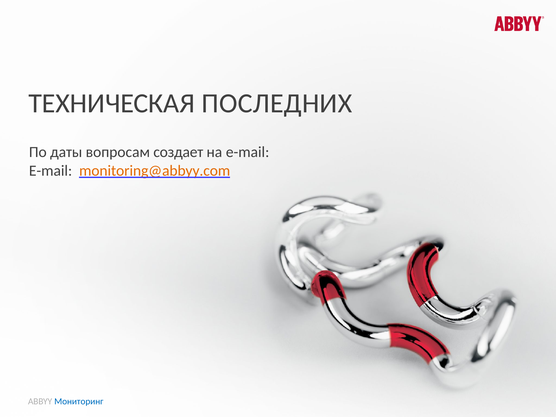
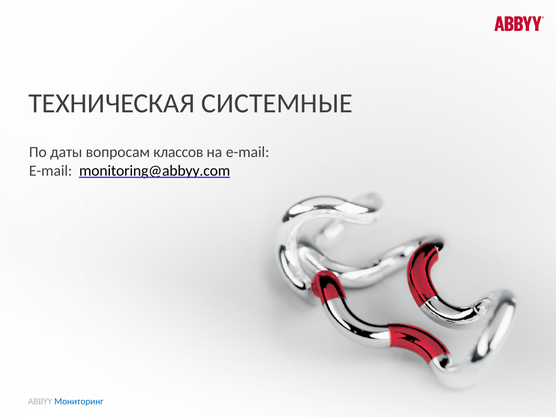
ПОСЛЕДНИХ: ПОСЛЕДНИХ -> СИСТЕМНЫЕ
создает: создает -> классов
monitoring@abbyy.com colour: orange -> black
